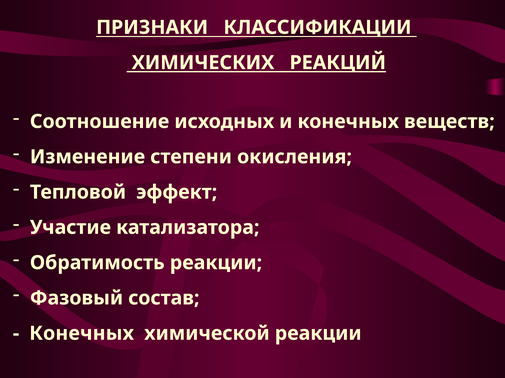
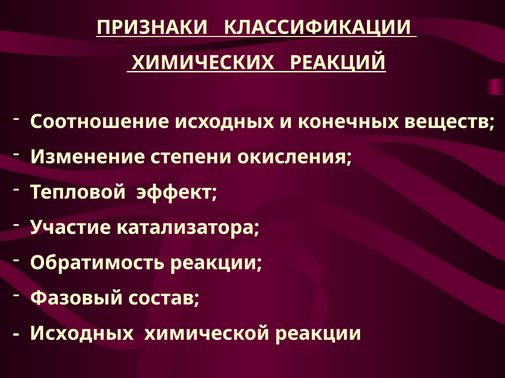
Конечных at (82, 334): Конечных -> Исходных
